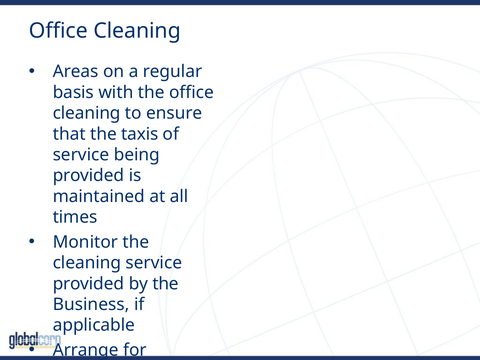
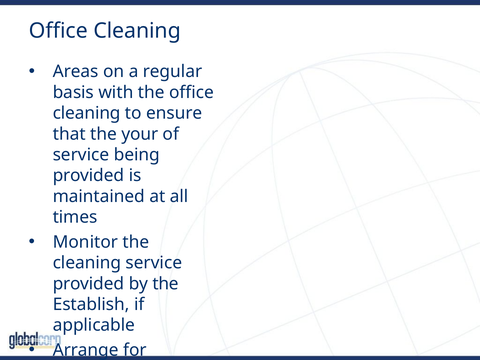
taxis: taxis -> your
Business: Business -> Establish
